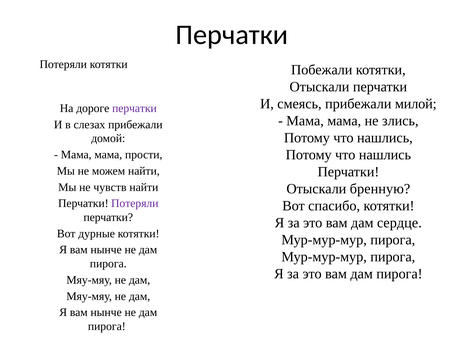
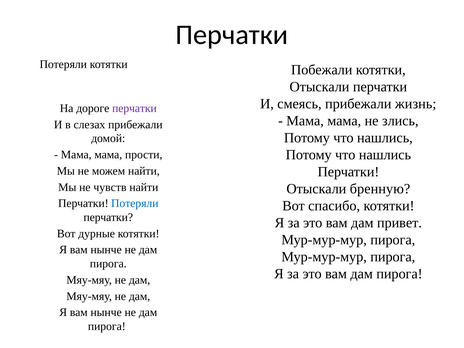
милой: милой -> жизнь
Потеряли at (135, 203) colour: purple -> blue
сердце: сердце -> привет
